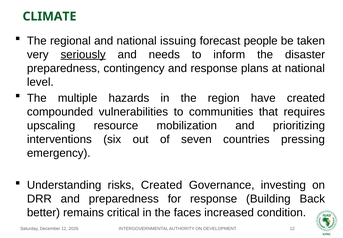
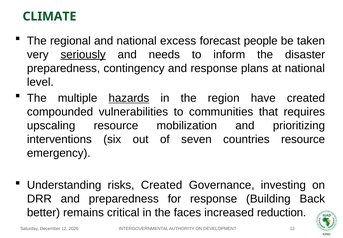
issuing: issuing -> excess
hazards underline: none -> present
countries pressing: pressing -> resource
condition: condition -> reduction
